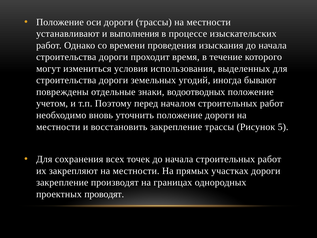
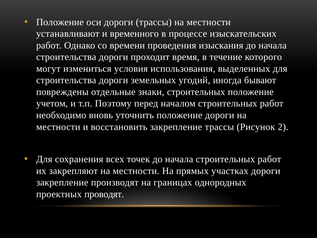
выполнения: выполнения -> временного
знаки водоотводных: водоотводных -> строительных
5: 5 -> 2
